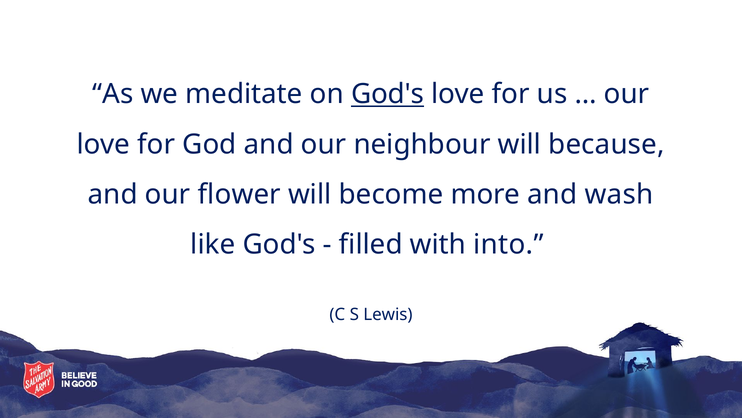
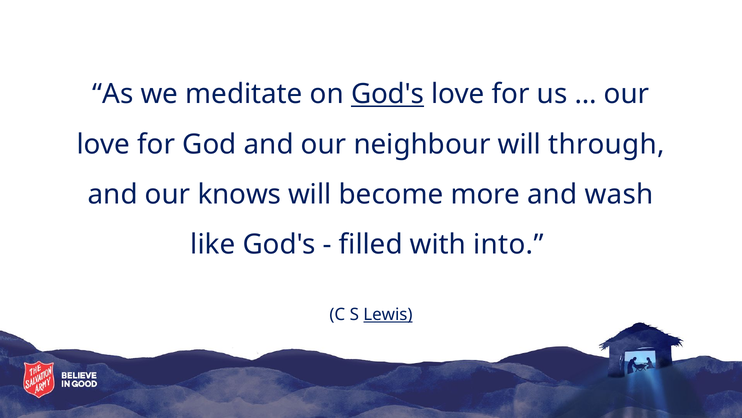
because: because -> through
flower: flower -> knows
Lewis underline: none -> present
